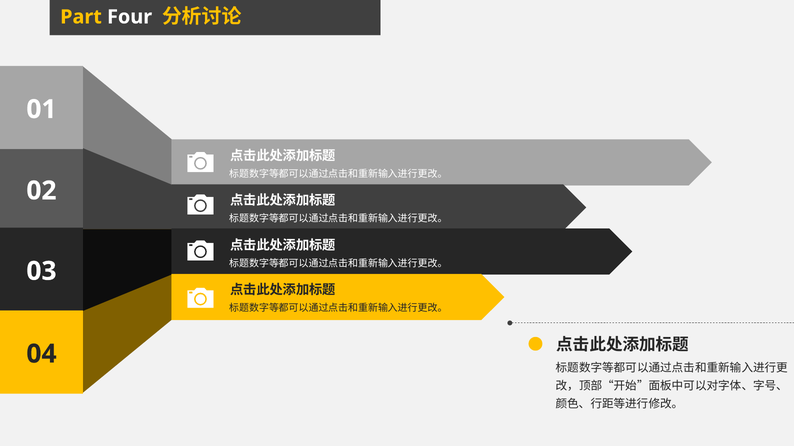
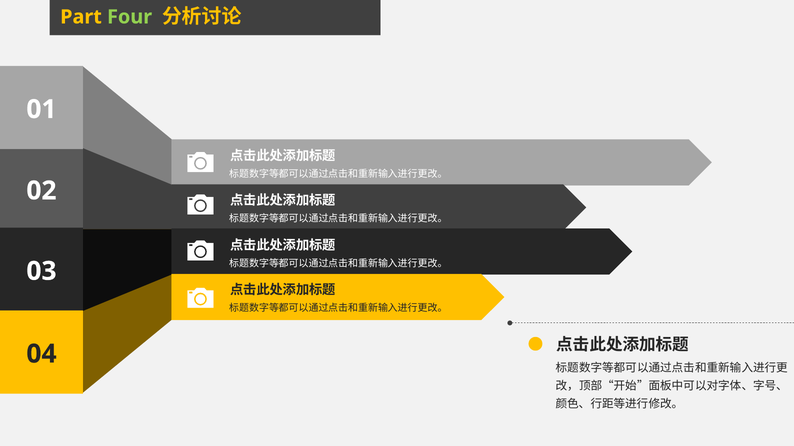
Four colour: white -> light green
